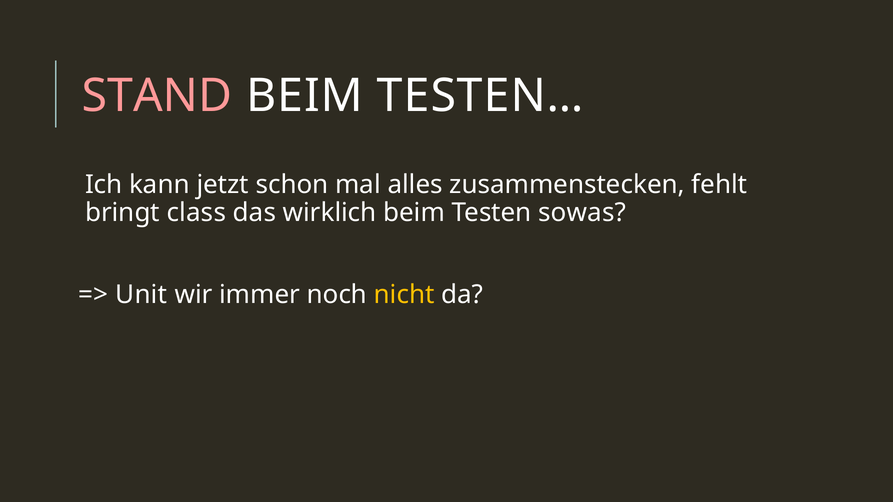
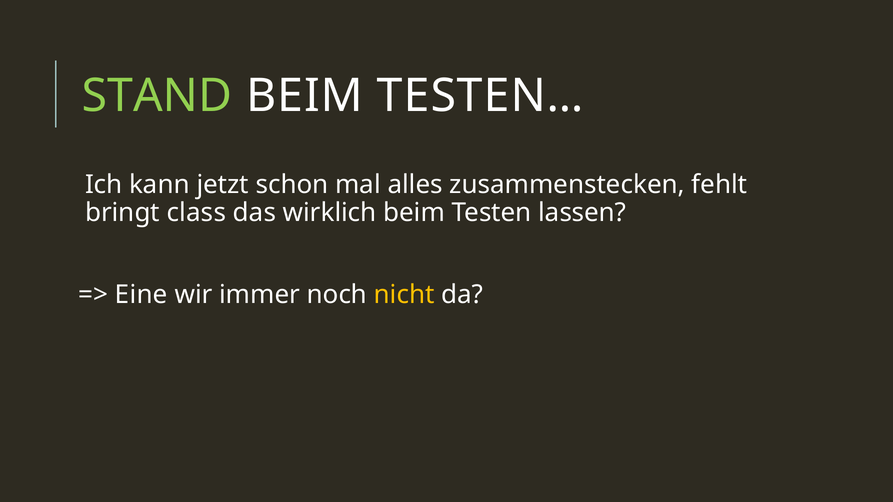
STAND colour: pink -> light green
sowas: sowas -> lassen
Unit: Unit -> Eine
